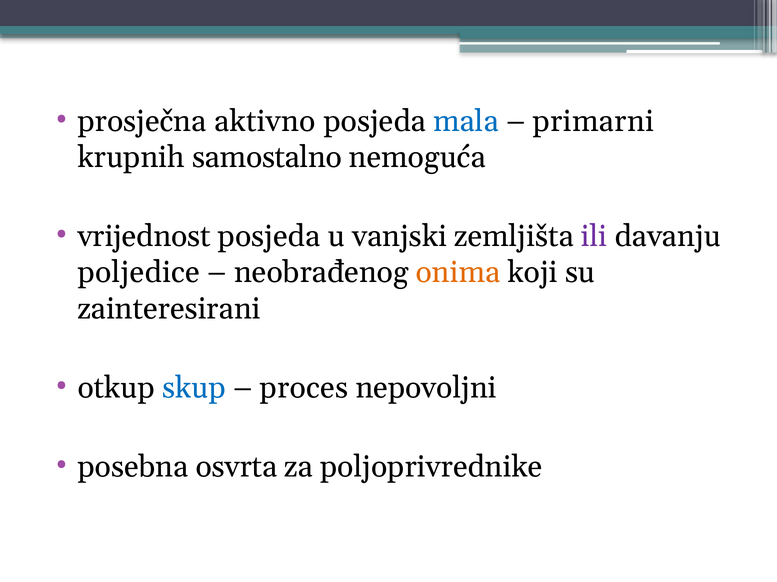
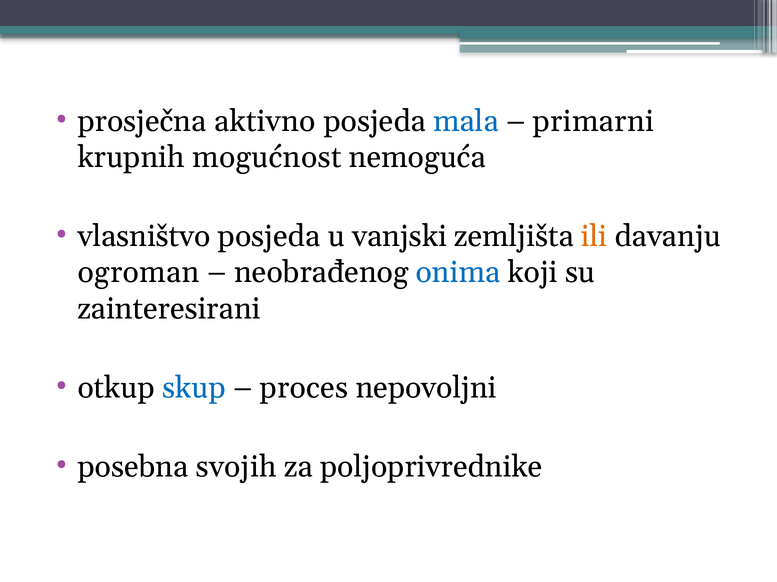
samostalno: samostalno -> mogućnost
vrijednost: vrijednost -> vlasništvo
ili colour: purple -> orange
poljedice: poljedice -> ogroman
onima colour: orange -> blue
osvrta: osvrta -> svojih
